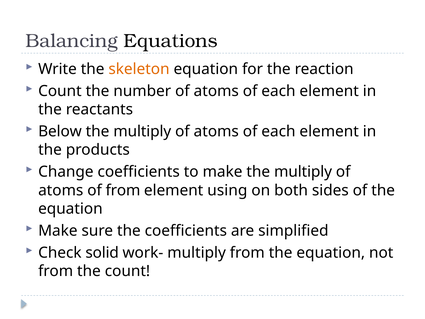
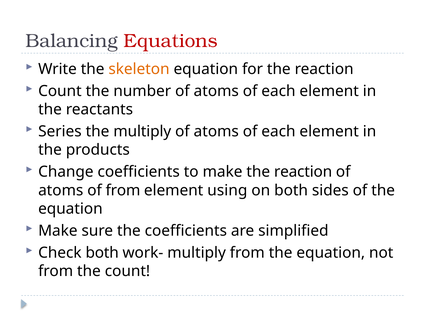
Equations colour: black -> red
Below: Below -> Series
make the multiply: multiply -> reaction
Check solid: solid -> both
